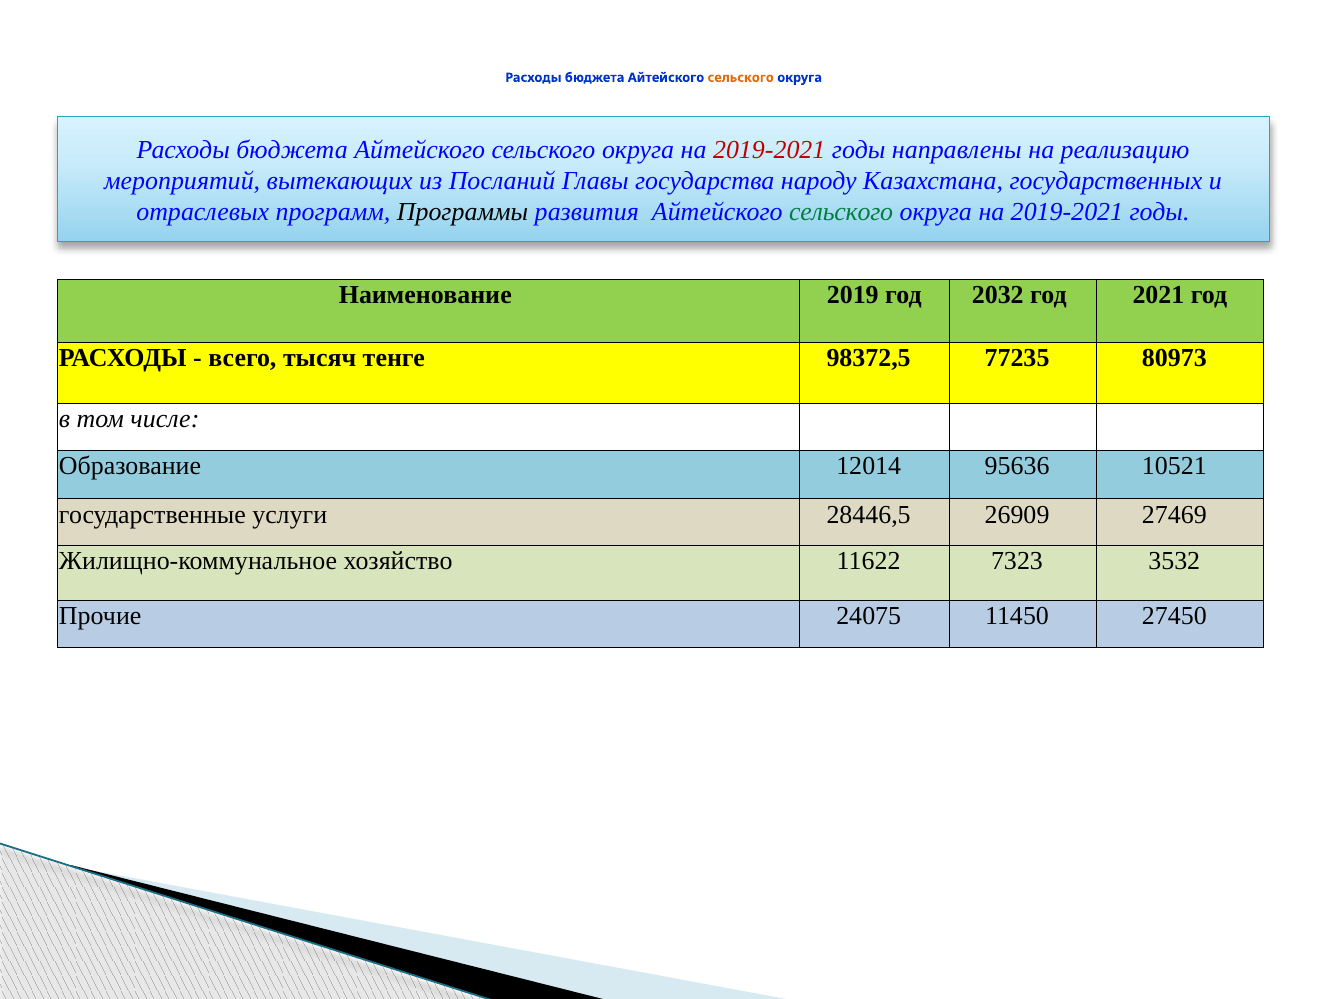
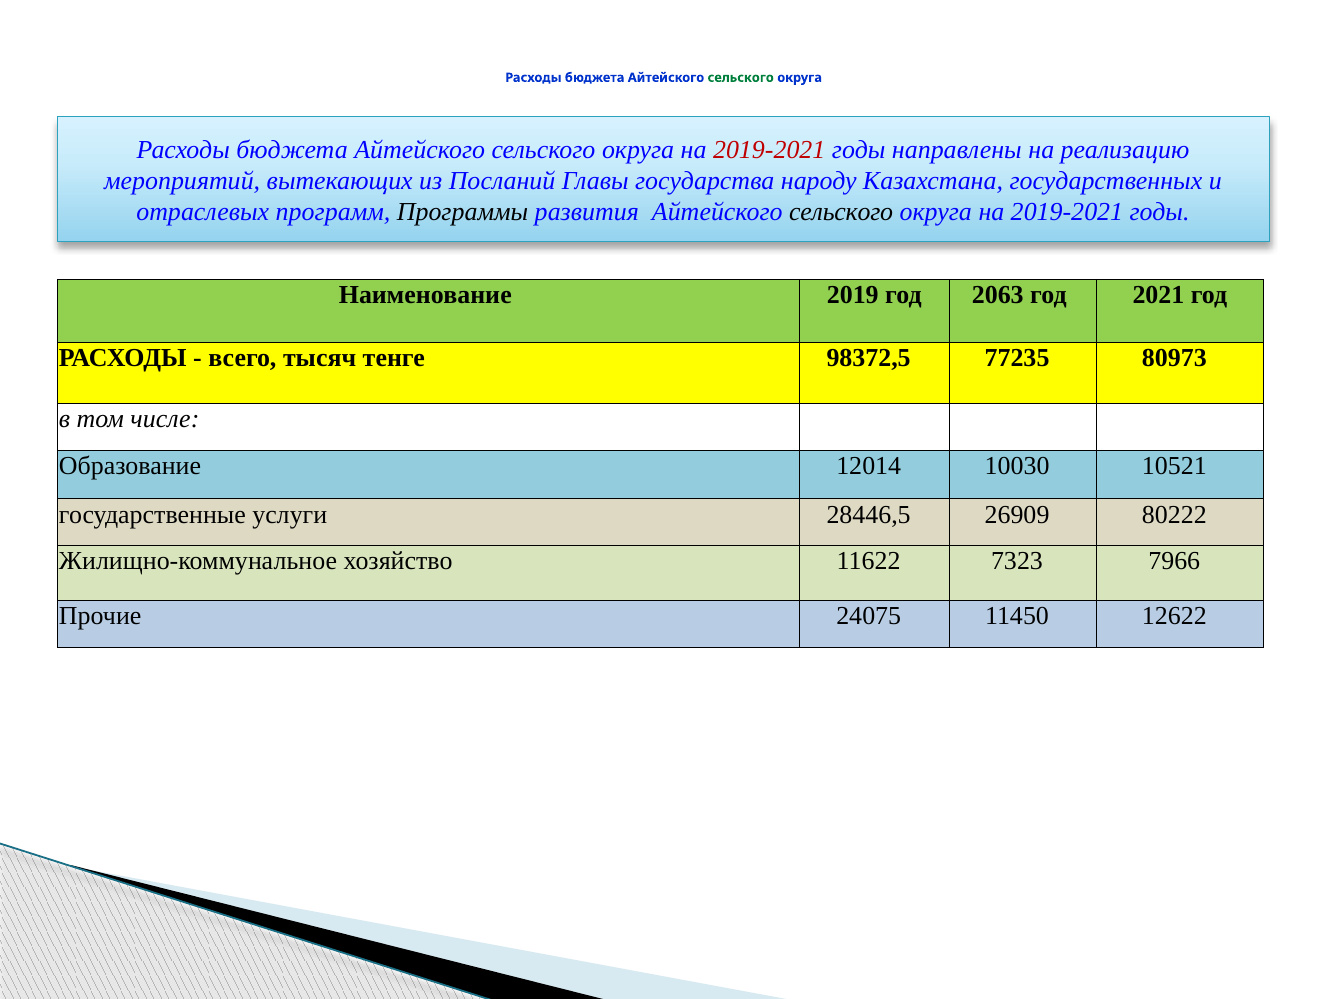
сельского at (741, 78) colour: orange -> green
сельского at (841, 212) colour: green -> black
2032: 2032 -> 2063
95636: 95636 -> 10030
27469: 27469 -> 80222
3532: 3532 -> 7966
27450: 27450 -> 12622
